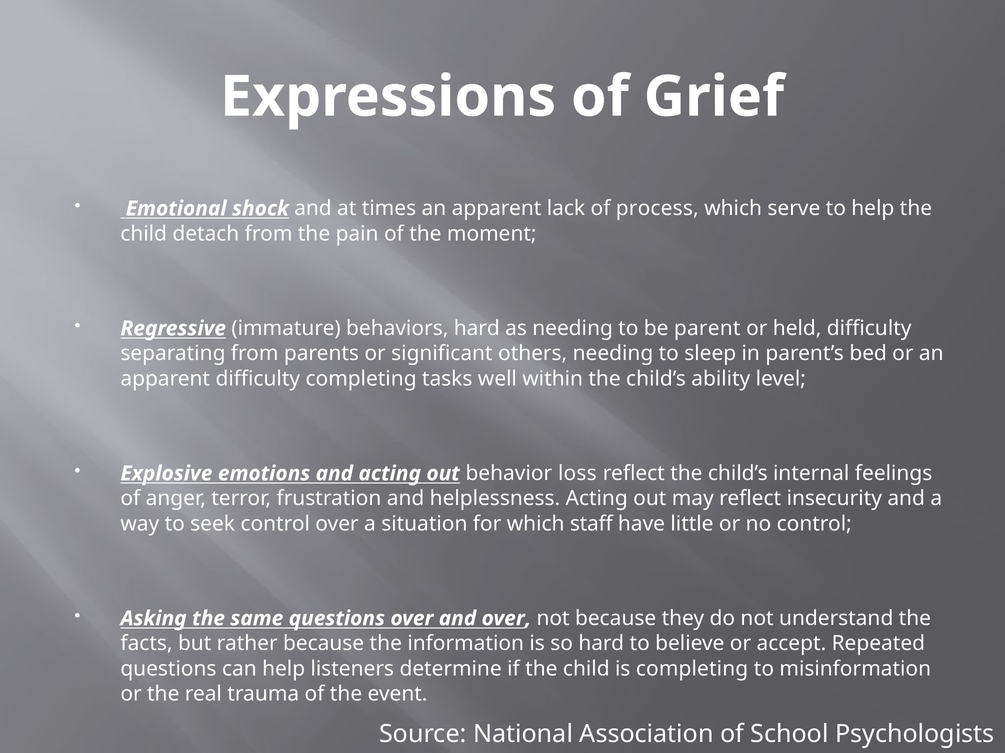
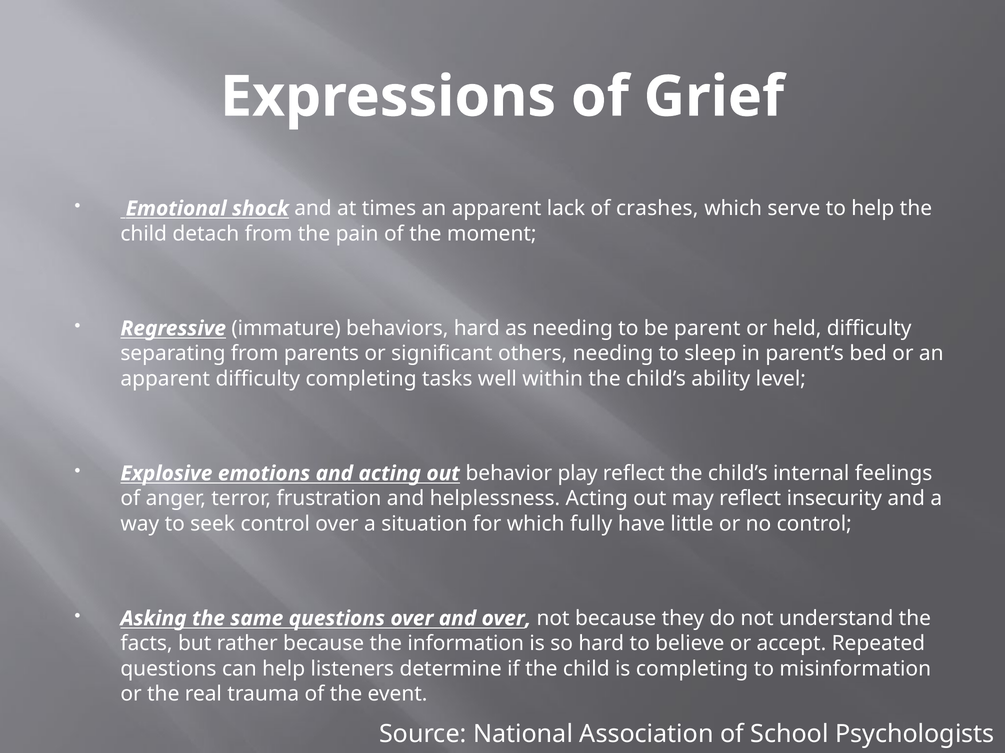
process: process -> crashes
loss: loss -> play
staff: staff -> fully
